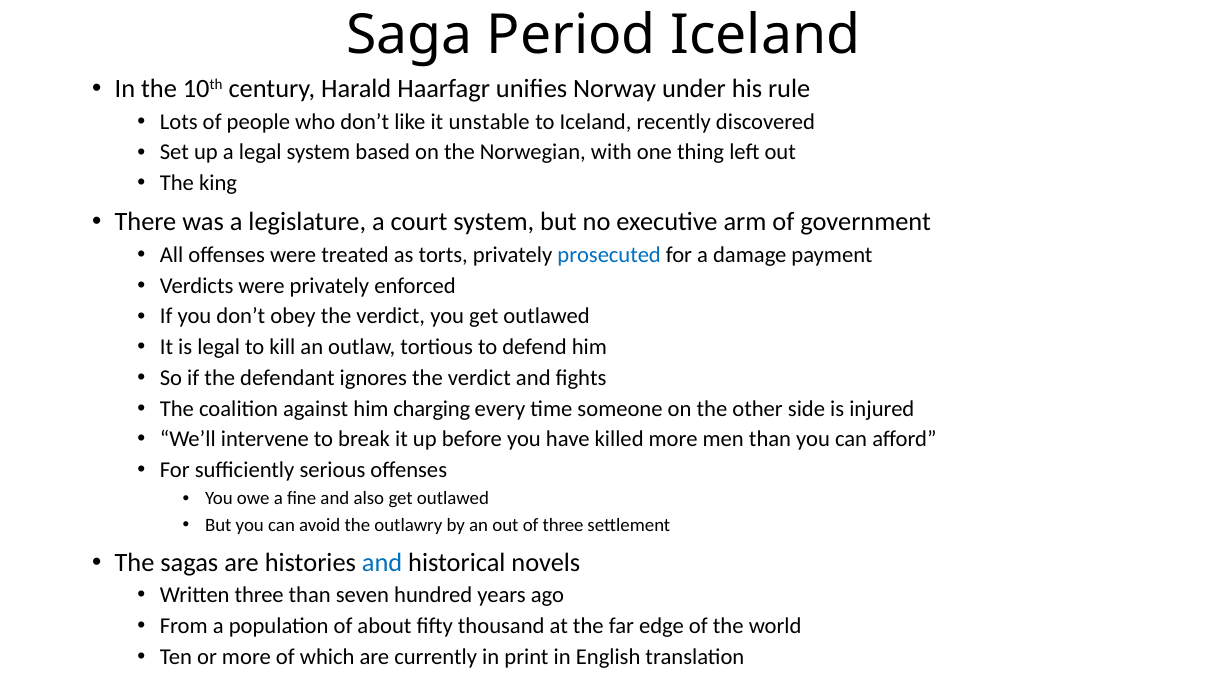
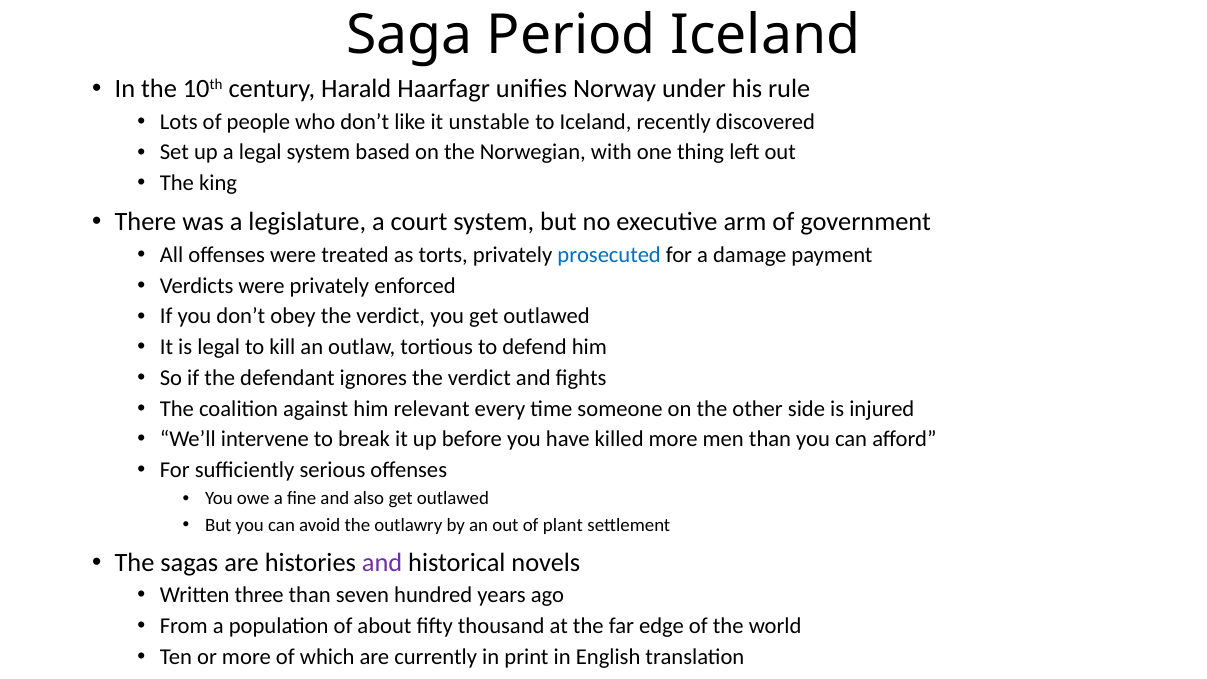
charging: charging -> relevant
of three: three -> plant
and at (382, 562) colour: blue -> purple
